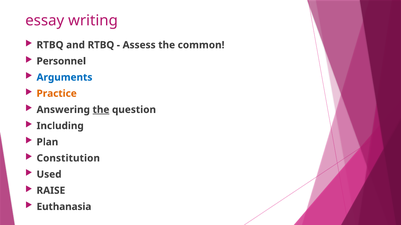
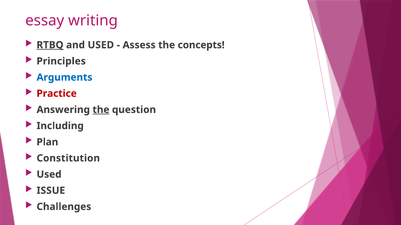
RTBQ at (50, 45) underline: none -> present
and RTBQ: RTBQ -> USED
common: common -> concepts
Personnel: Personnel -> Principles
Practice colour: orange -> red
RAISE: RAISE -> ISSUE
Euthanasia: Euthanasia -> Challenges
